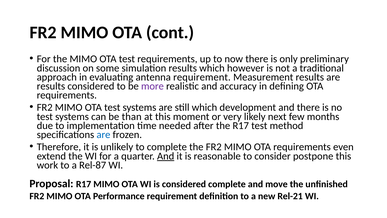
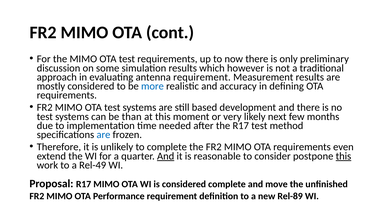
results at (51, 86): results -> mostly
more colour: purple -> blue
still which: which -> based
this at (343, 156) underline: none -> present
Rel-87: Rel-87 -> Rel-49
Rel-21: Rel-21 -> Rel-89
